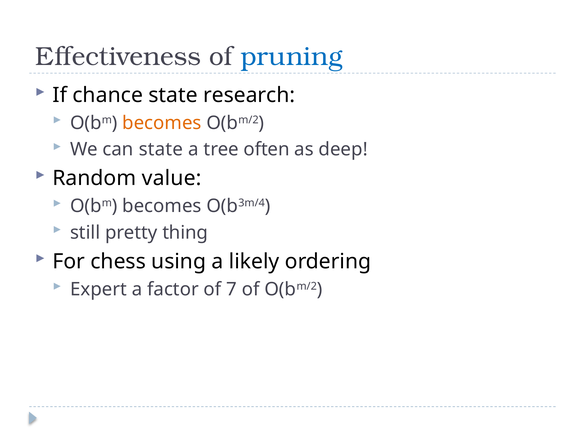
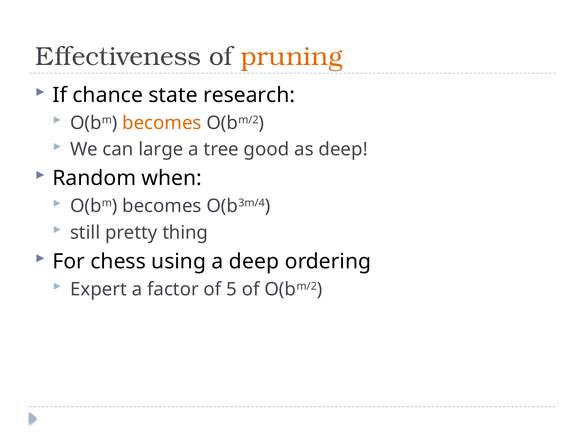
pruning colour: blue -> orange
can state: state -> large
often: often -> good
value: value -> when
a likely: likely -> deep
7: 7 -> 5
